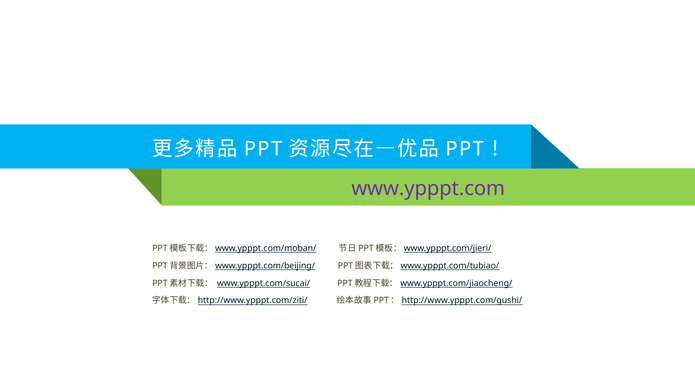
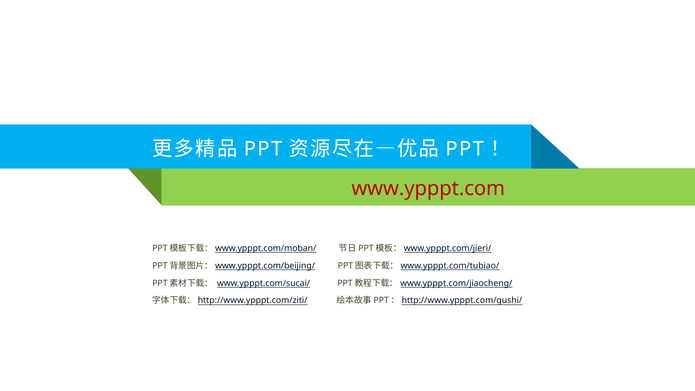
www.ypppt.com colour: purple -> red
